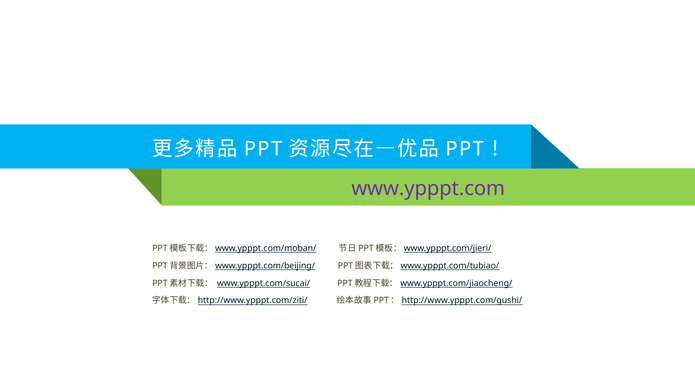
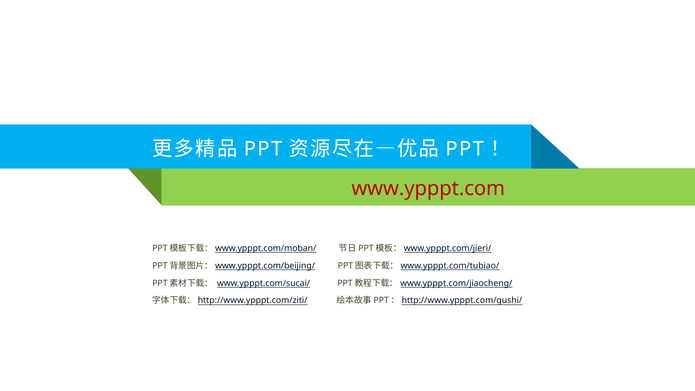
www.ypppt.com colour: purple -> red
